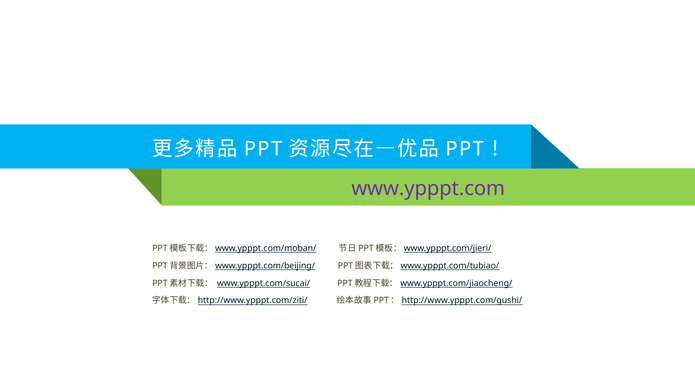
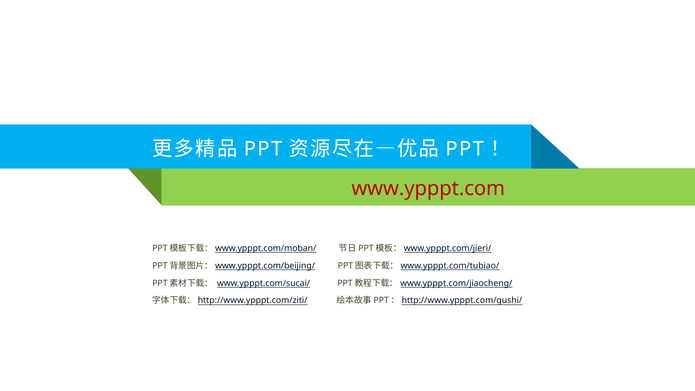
www.ypppt.com colour: purple -> red
